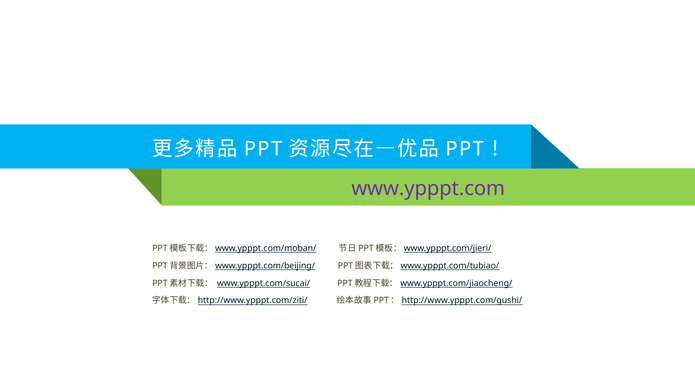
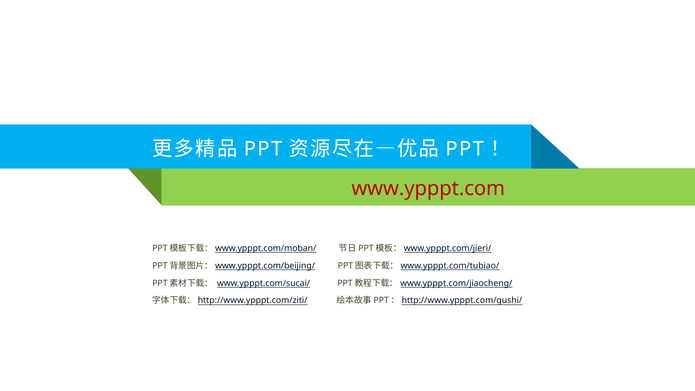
www.ypppt.com colour: purple -> red
